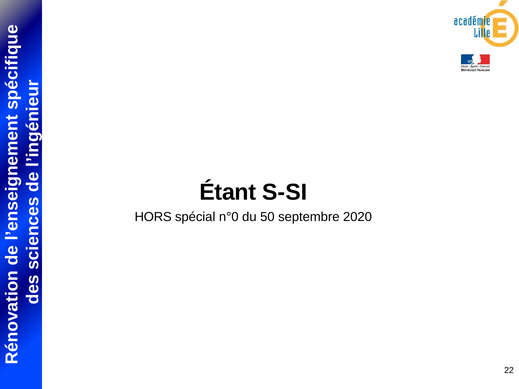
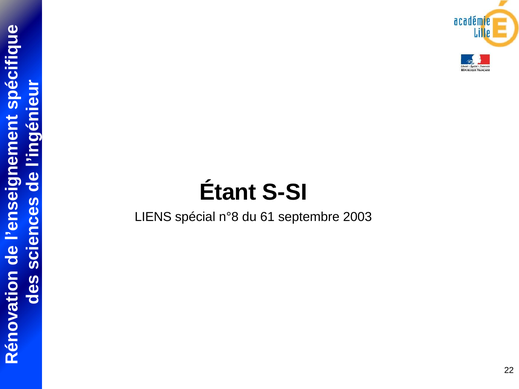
HORS: HORS -> LIENS
n°0: n°0 -> n°8
50: 50 -> 61
2020: 2020 -> 2003
